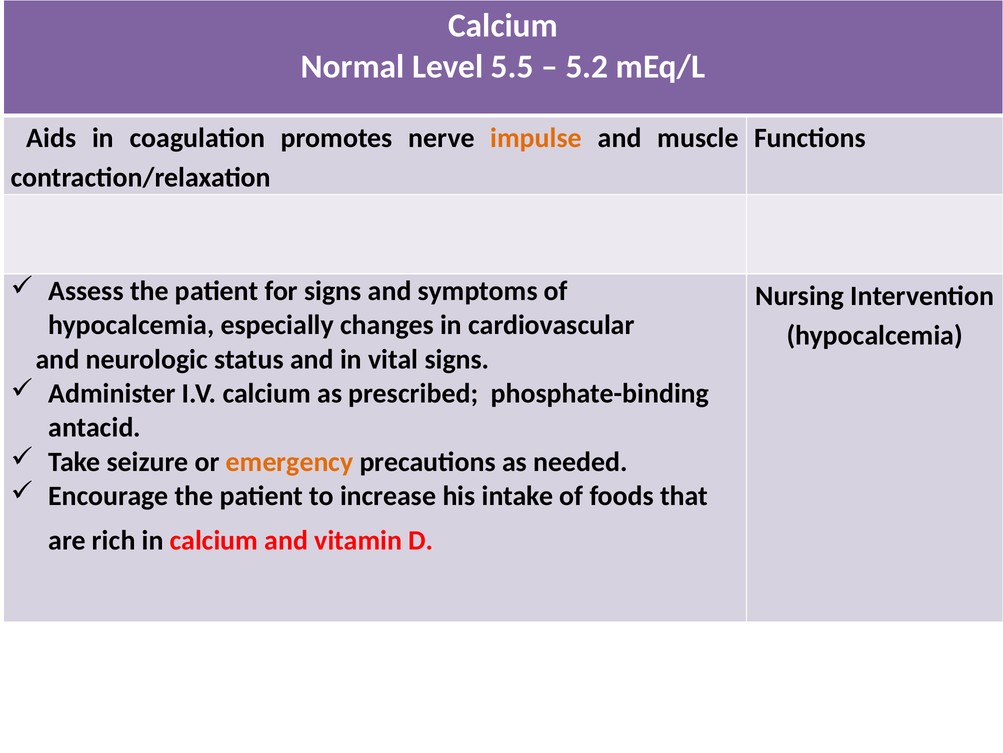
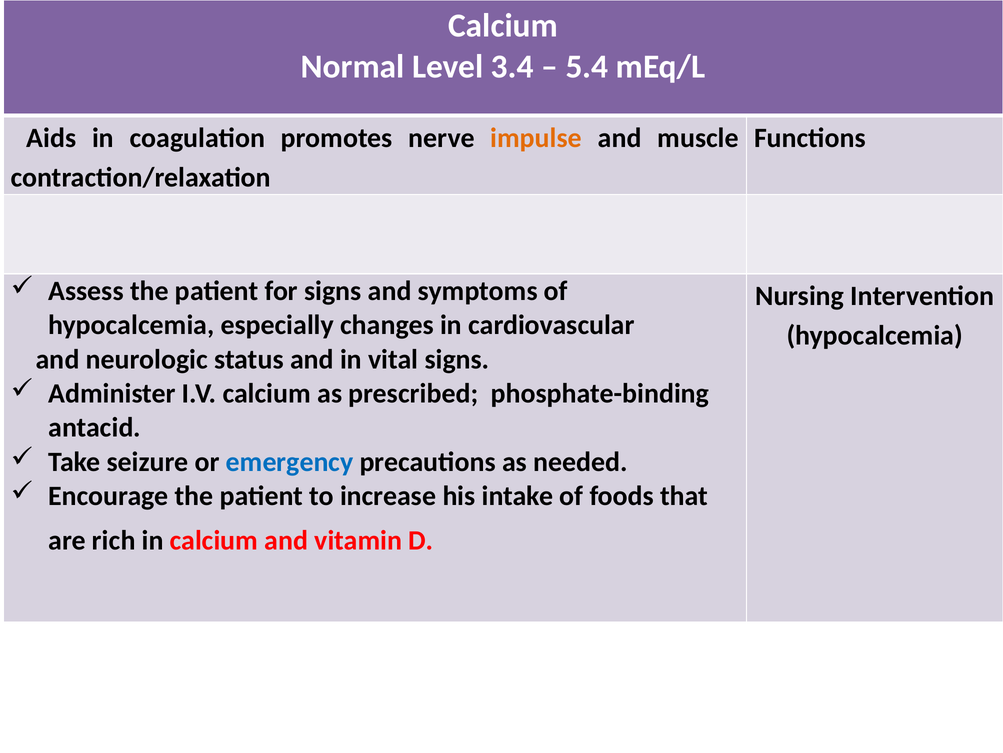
5.5: 5.5 -> 3.4
5.2: 5.2 -> 5.4
emergency colour: orange -> blue
